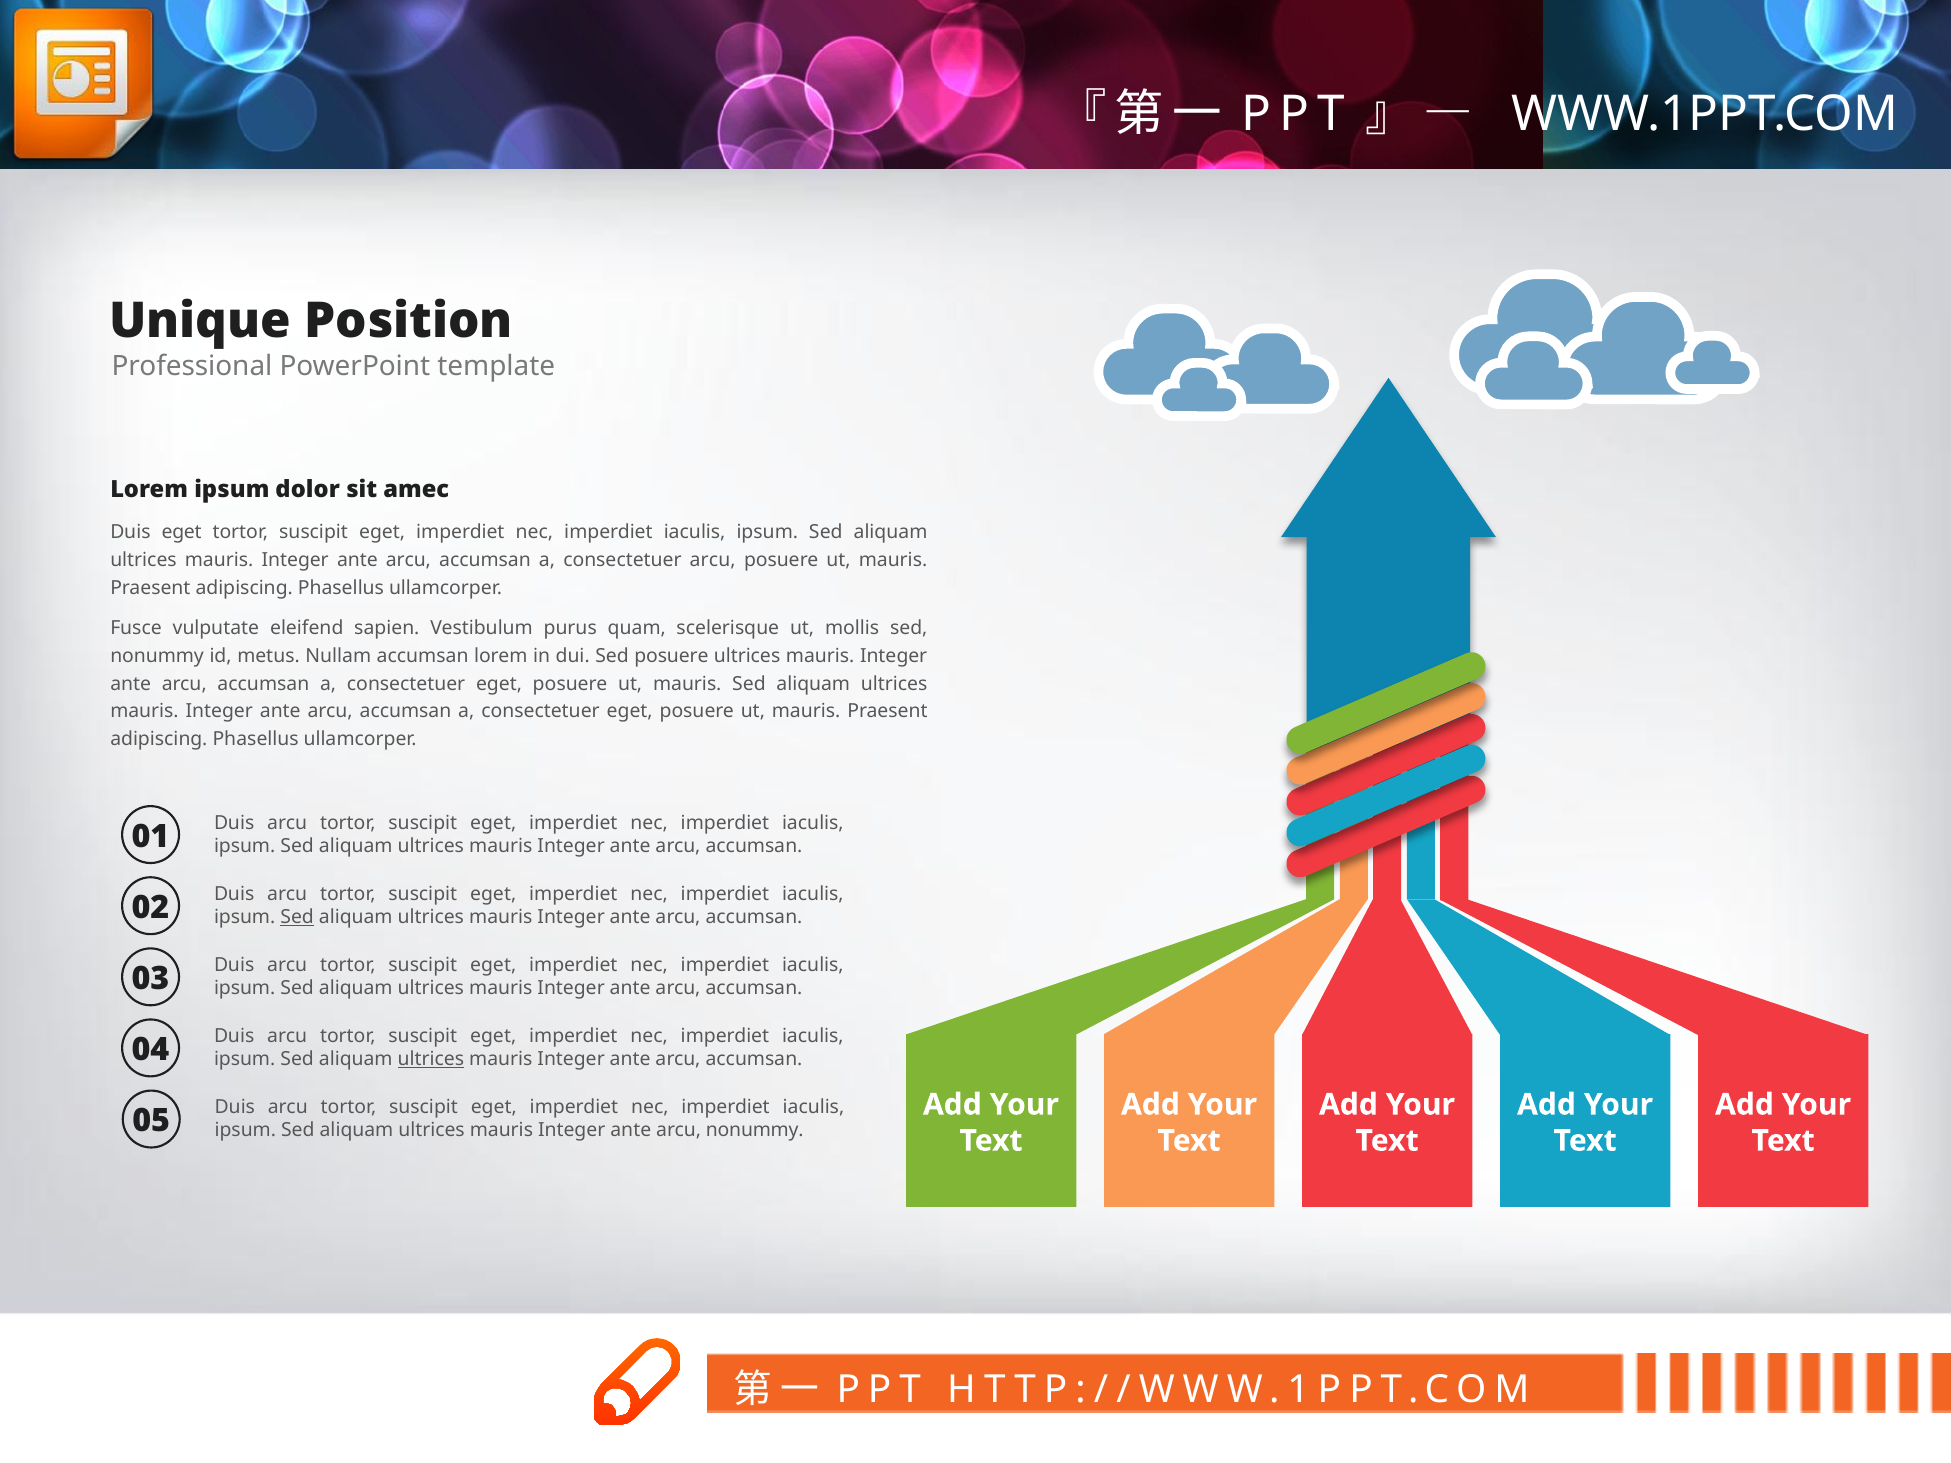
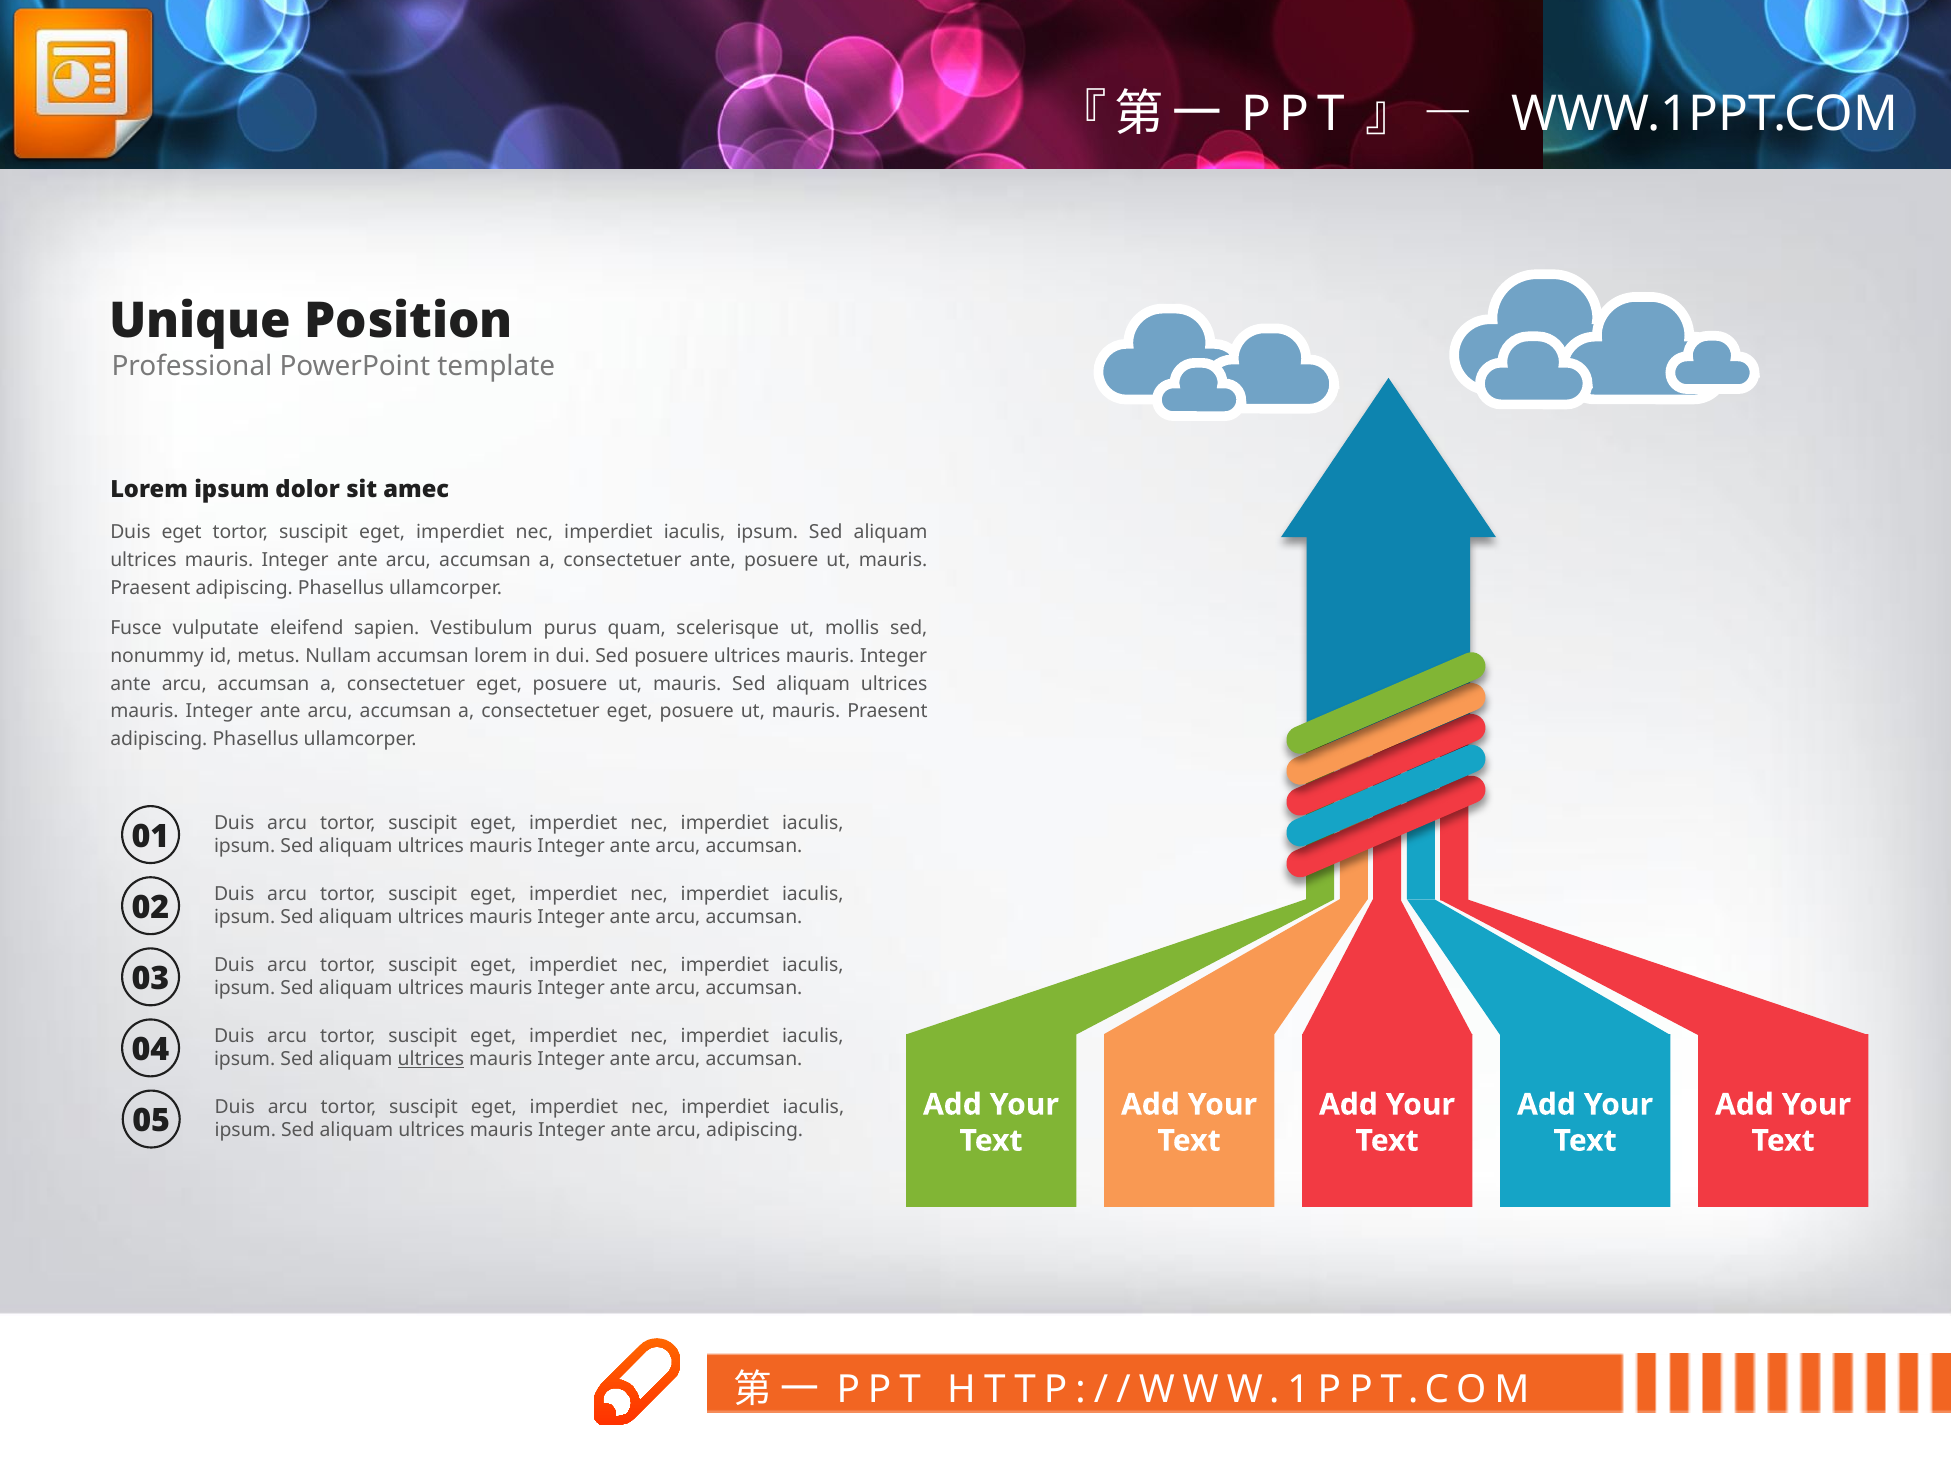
consectetuer arcu: arcu -> ante
Sed at (297, 917) underline: present -> none
arcu nonummy: nonummy -> adipiscing
